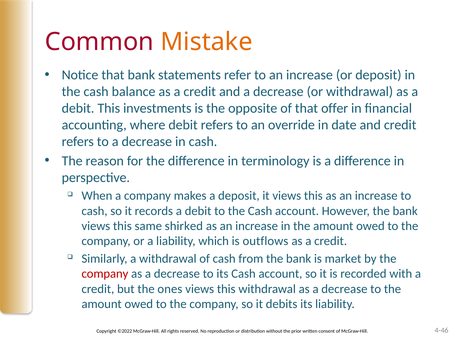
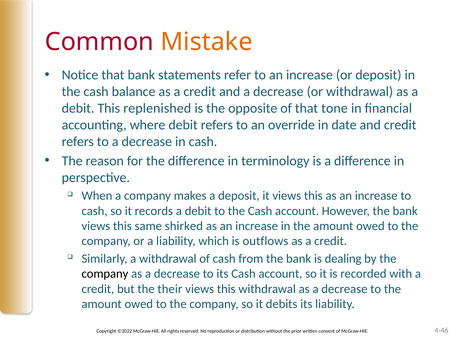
investments: investments -> replenished
offer: offer -> tone
market: market -> dealing
company at (105, 274) colour: red -> black
ones: ones -> their
